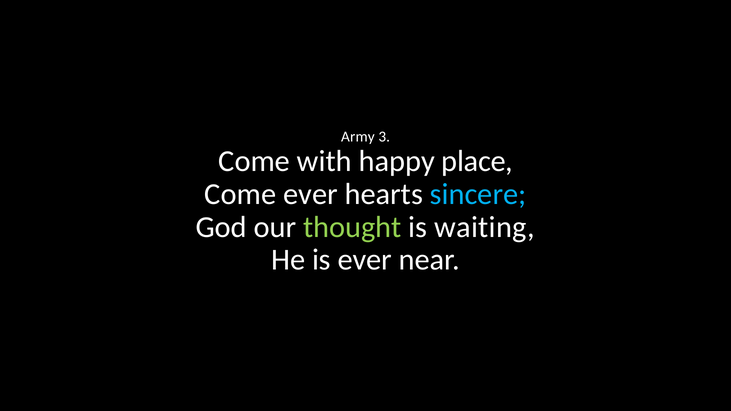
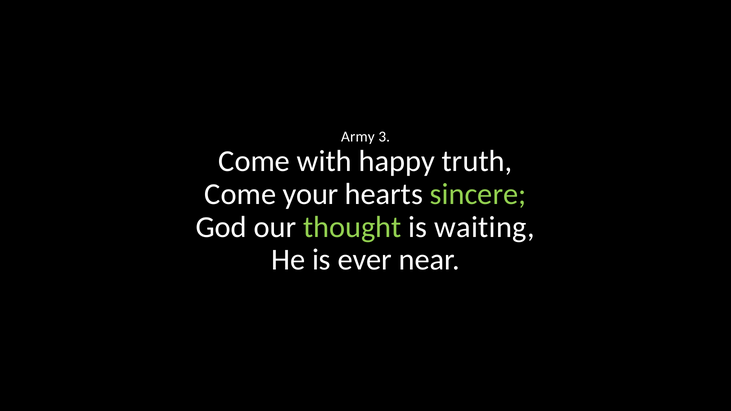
place: place -> truth
Come ever: ever -> your
sincere colour: light blue -> light green
